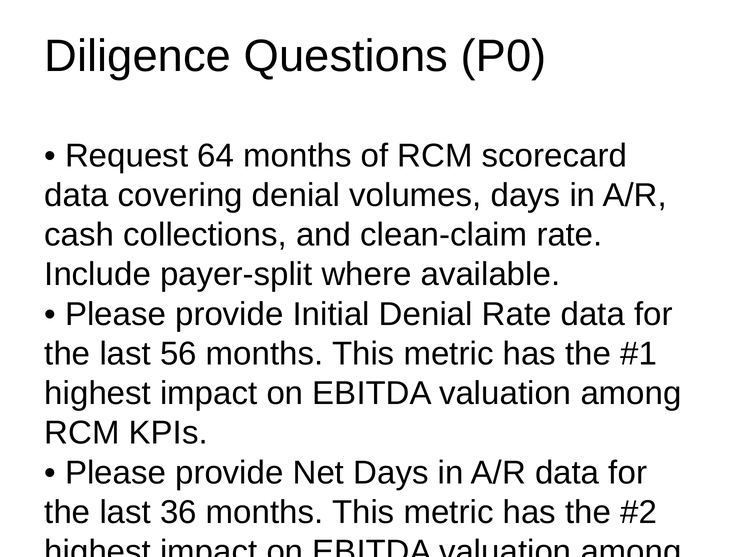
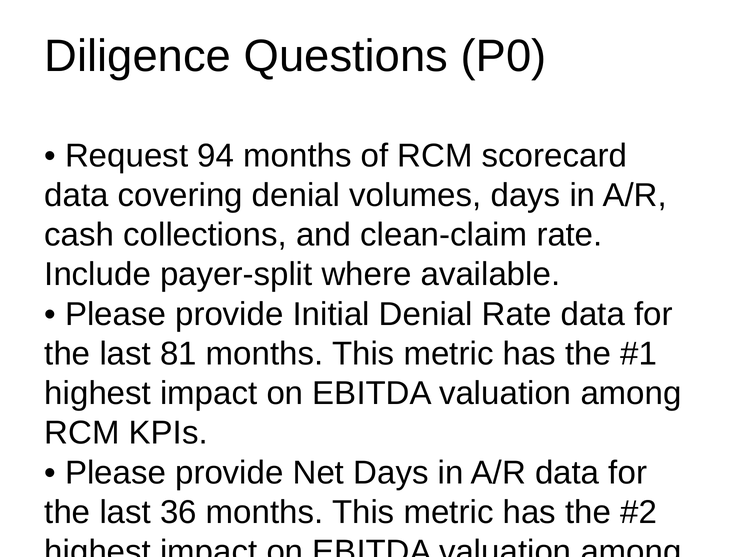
64: 64 -> 94
56: 56 -> 81
